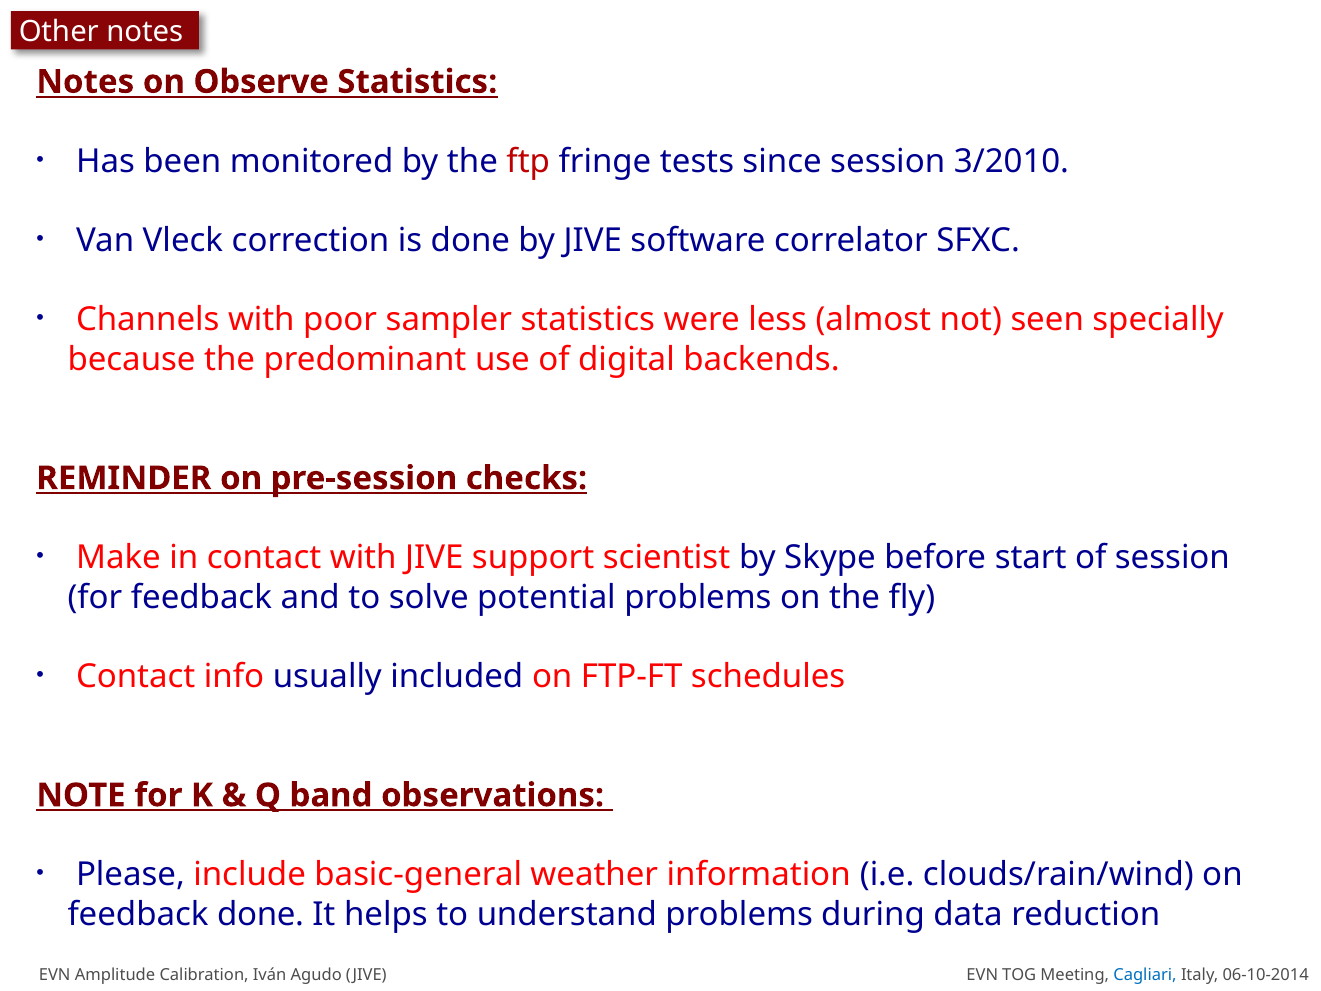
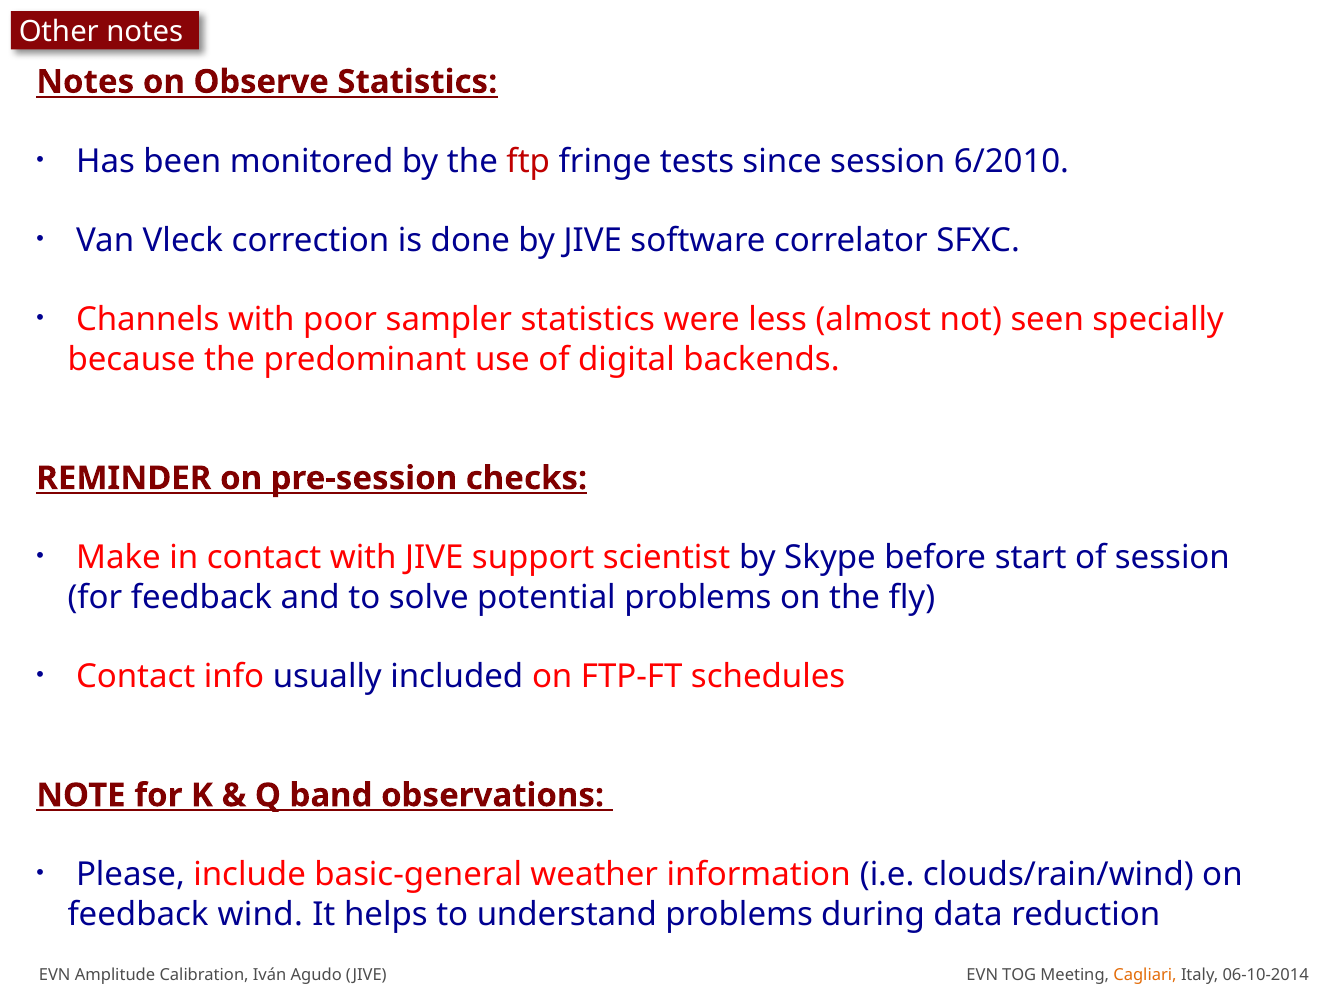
3/2010: 3/2010 -> 6/2010
feedback done: done -> wind
Cagliari colour: blue -> orange
